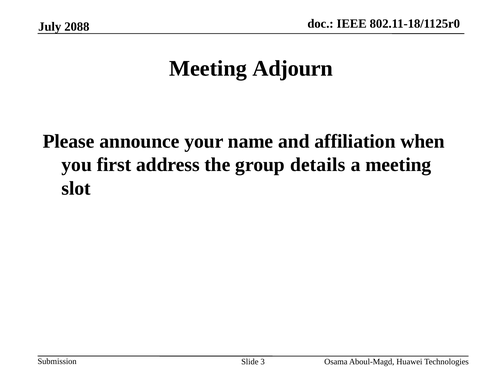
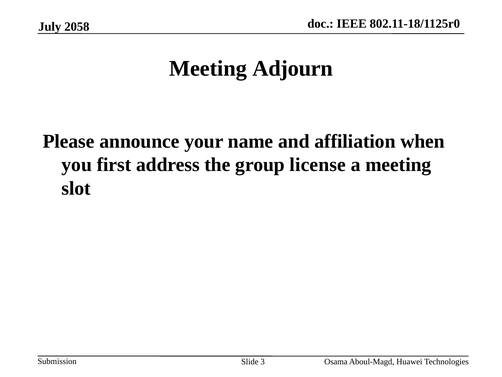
2088: 2088 -> 2058
details: details -> license
